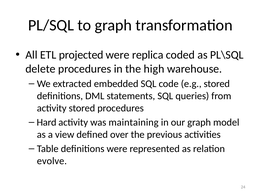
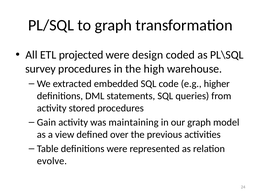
replica: replica -> design
delete: delete -> survey
e.g stored: stored -> higher
Hard: Hard -> Gain
